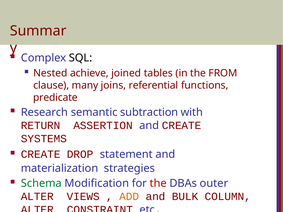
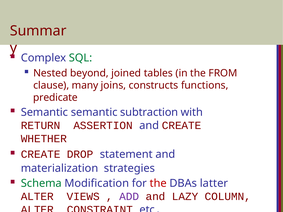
SQL colour: black -> green
achieve: achieve -> beyond
referential: referential -> constructs
Research at (44, 112): Research -> Semantic
SYSTEMS: SYSTEMS -> WHETHER
outer: outer -> latter
ADD colour: orange -> purple
BULK: BULK -> LAZY
